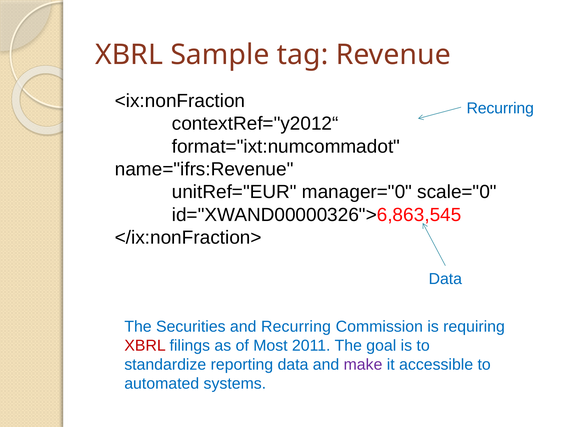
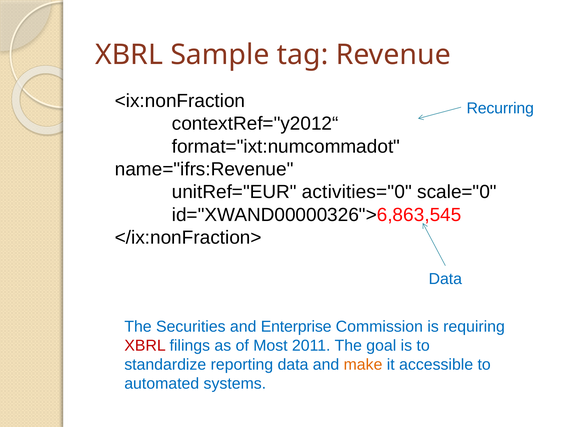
manager="0: manager="0 -> activities="0
and Recurring: Recurring -> Enterprise
make colour: purple -> orange
